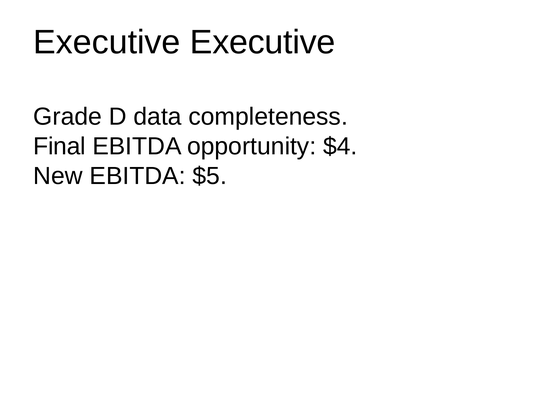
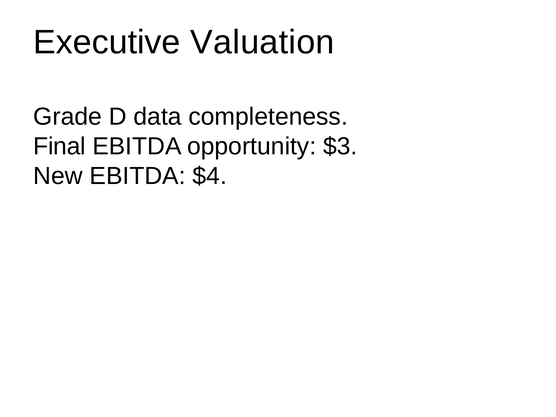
Executive Executive: Executive -> Valuation
$4: $4 -> $3
$5: $5 -> $4
